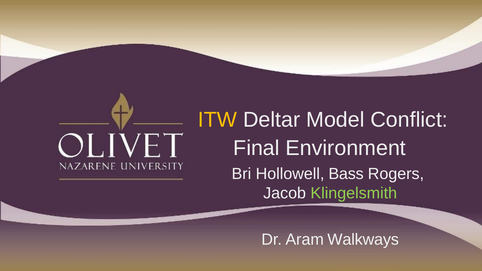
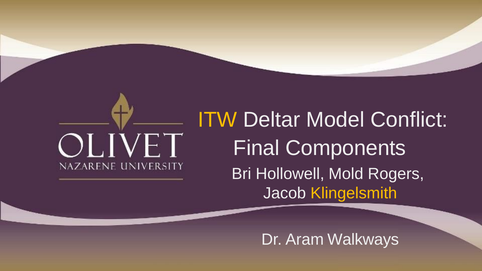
Environment: Environment -> Components
Bass: Bass -> Mold
Klingelsmith colour: light green -> yellow
